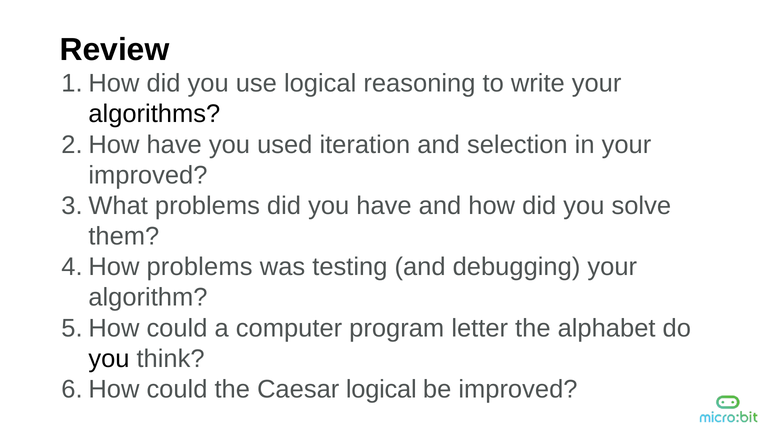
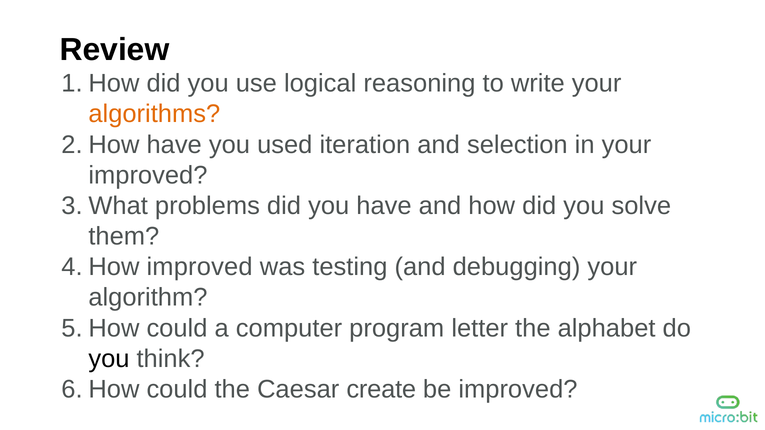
algorithms colour: black -> orange
problems at (200, 267): problems -> improved
Caesar logical: logical -> create
